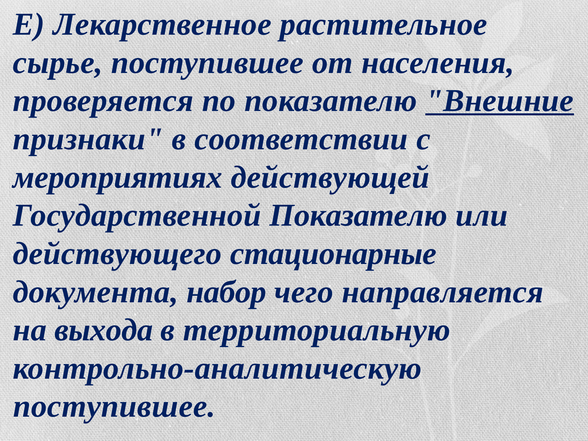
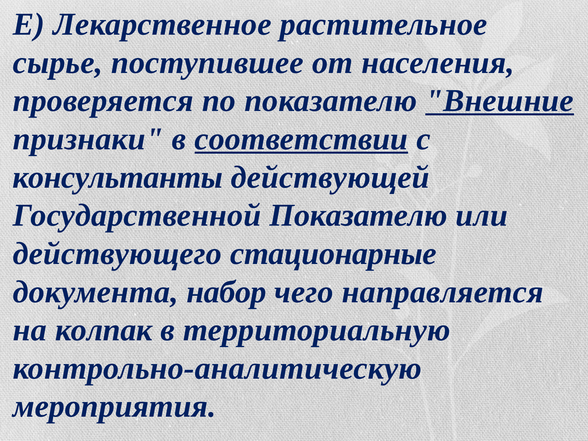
соответствии underline: none -> present
мероприятиях: мероприятиях -> консультанты
выхода: выхода -> колпак
поступившее at (114, 406): поступившее -> мероприятия
